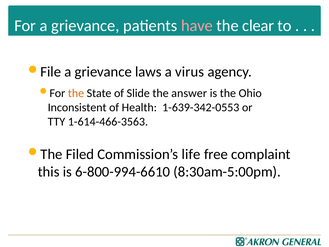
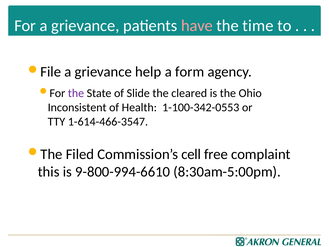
clear: clear -> time
laws: laws -> help
virus: virus -> form
the at (76, 93) colour: orange -> purple
answer: answer -> cleared
1-639-342-0553: 1-639-342-0553 -> 1-100-342-0553
1-614-466-3563: 1-614-466-3563 -> 1-614-466-3547
life: life -> cell
6-800-994-6610: 6-800-994-6610 -> 9-800-994-6610
